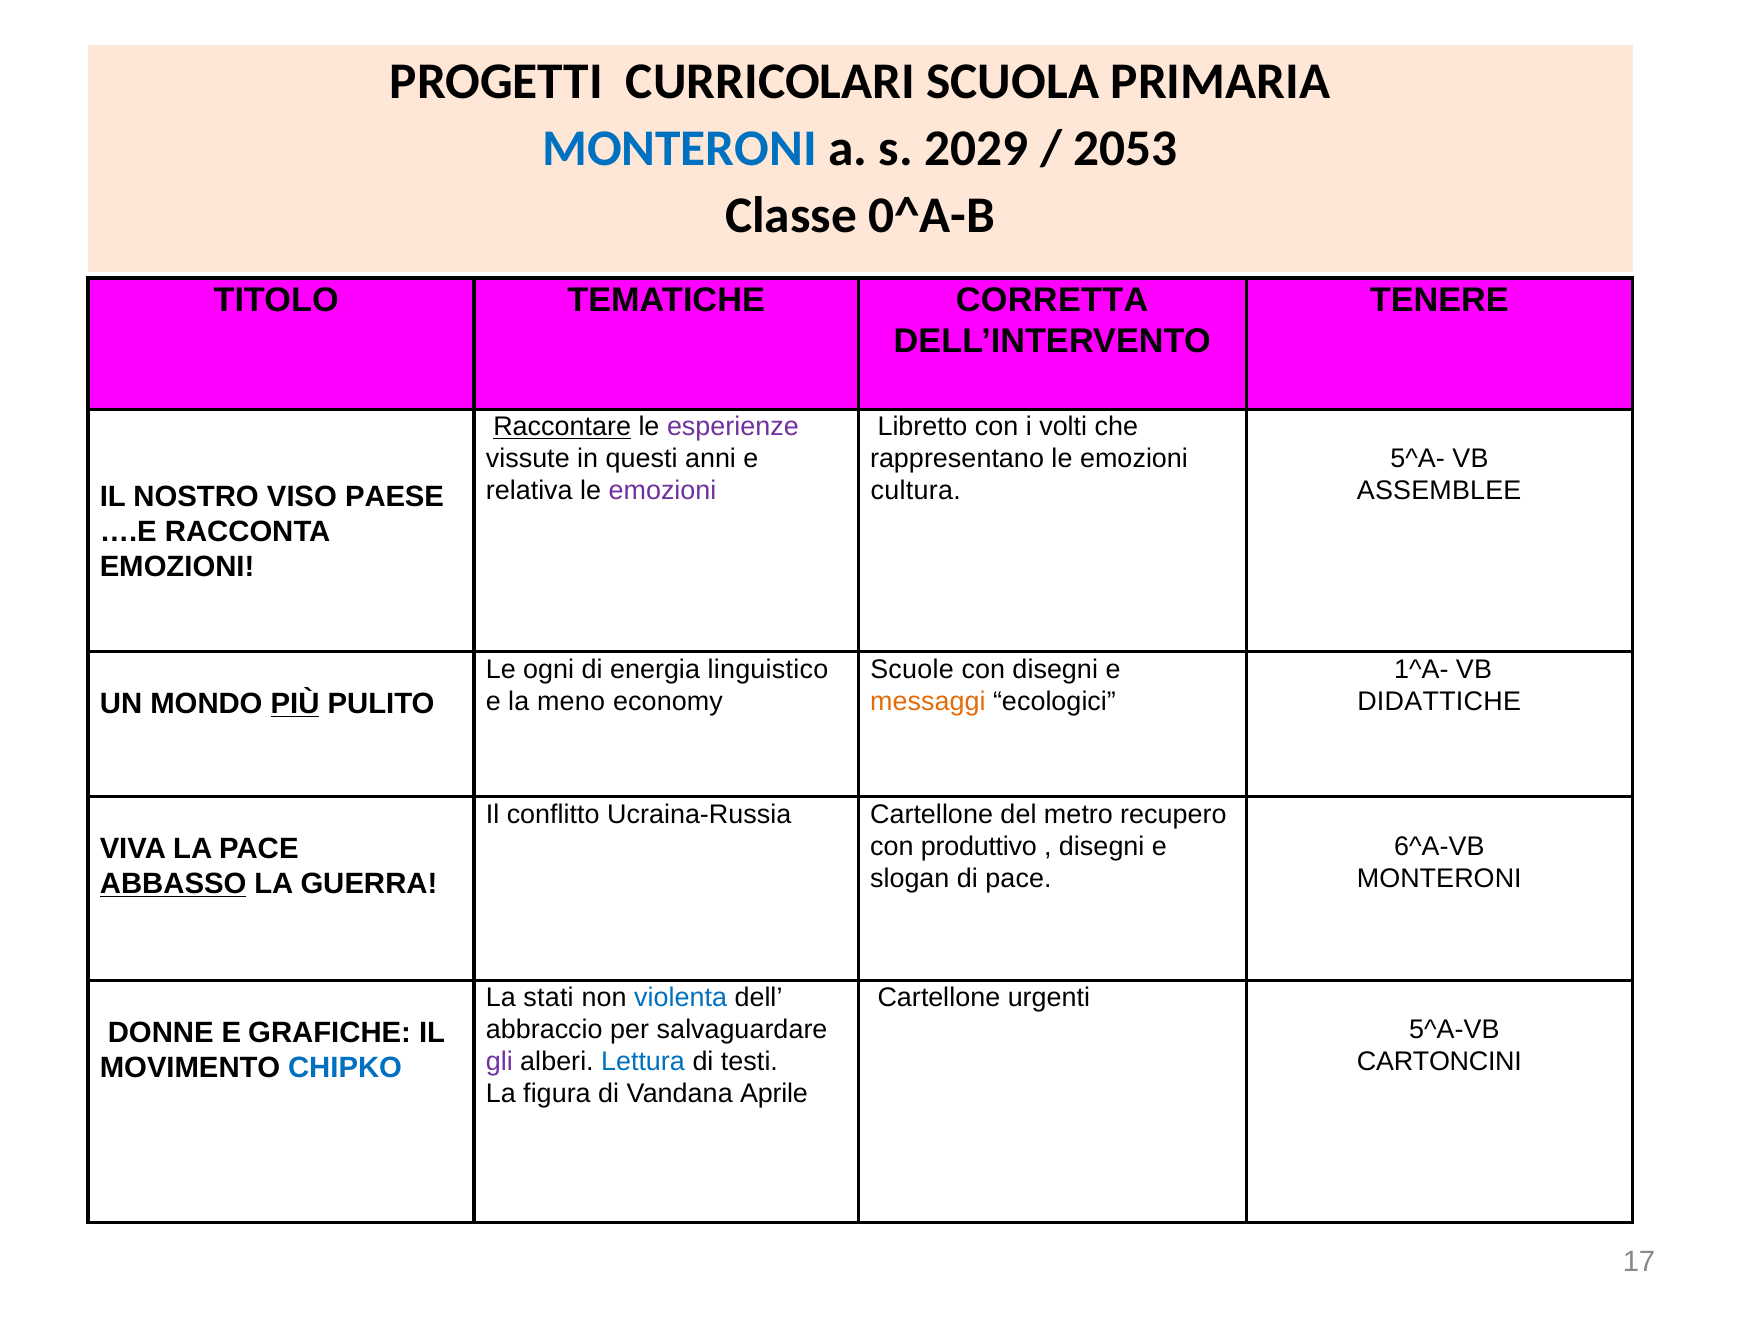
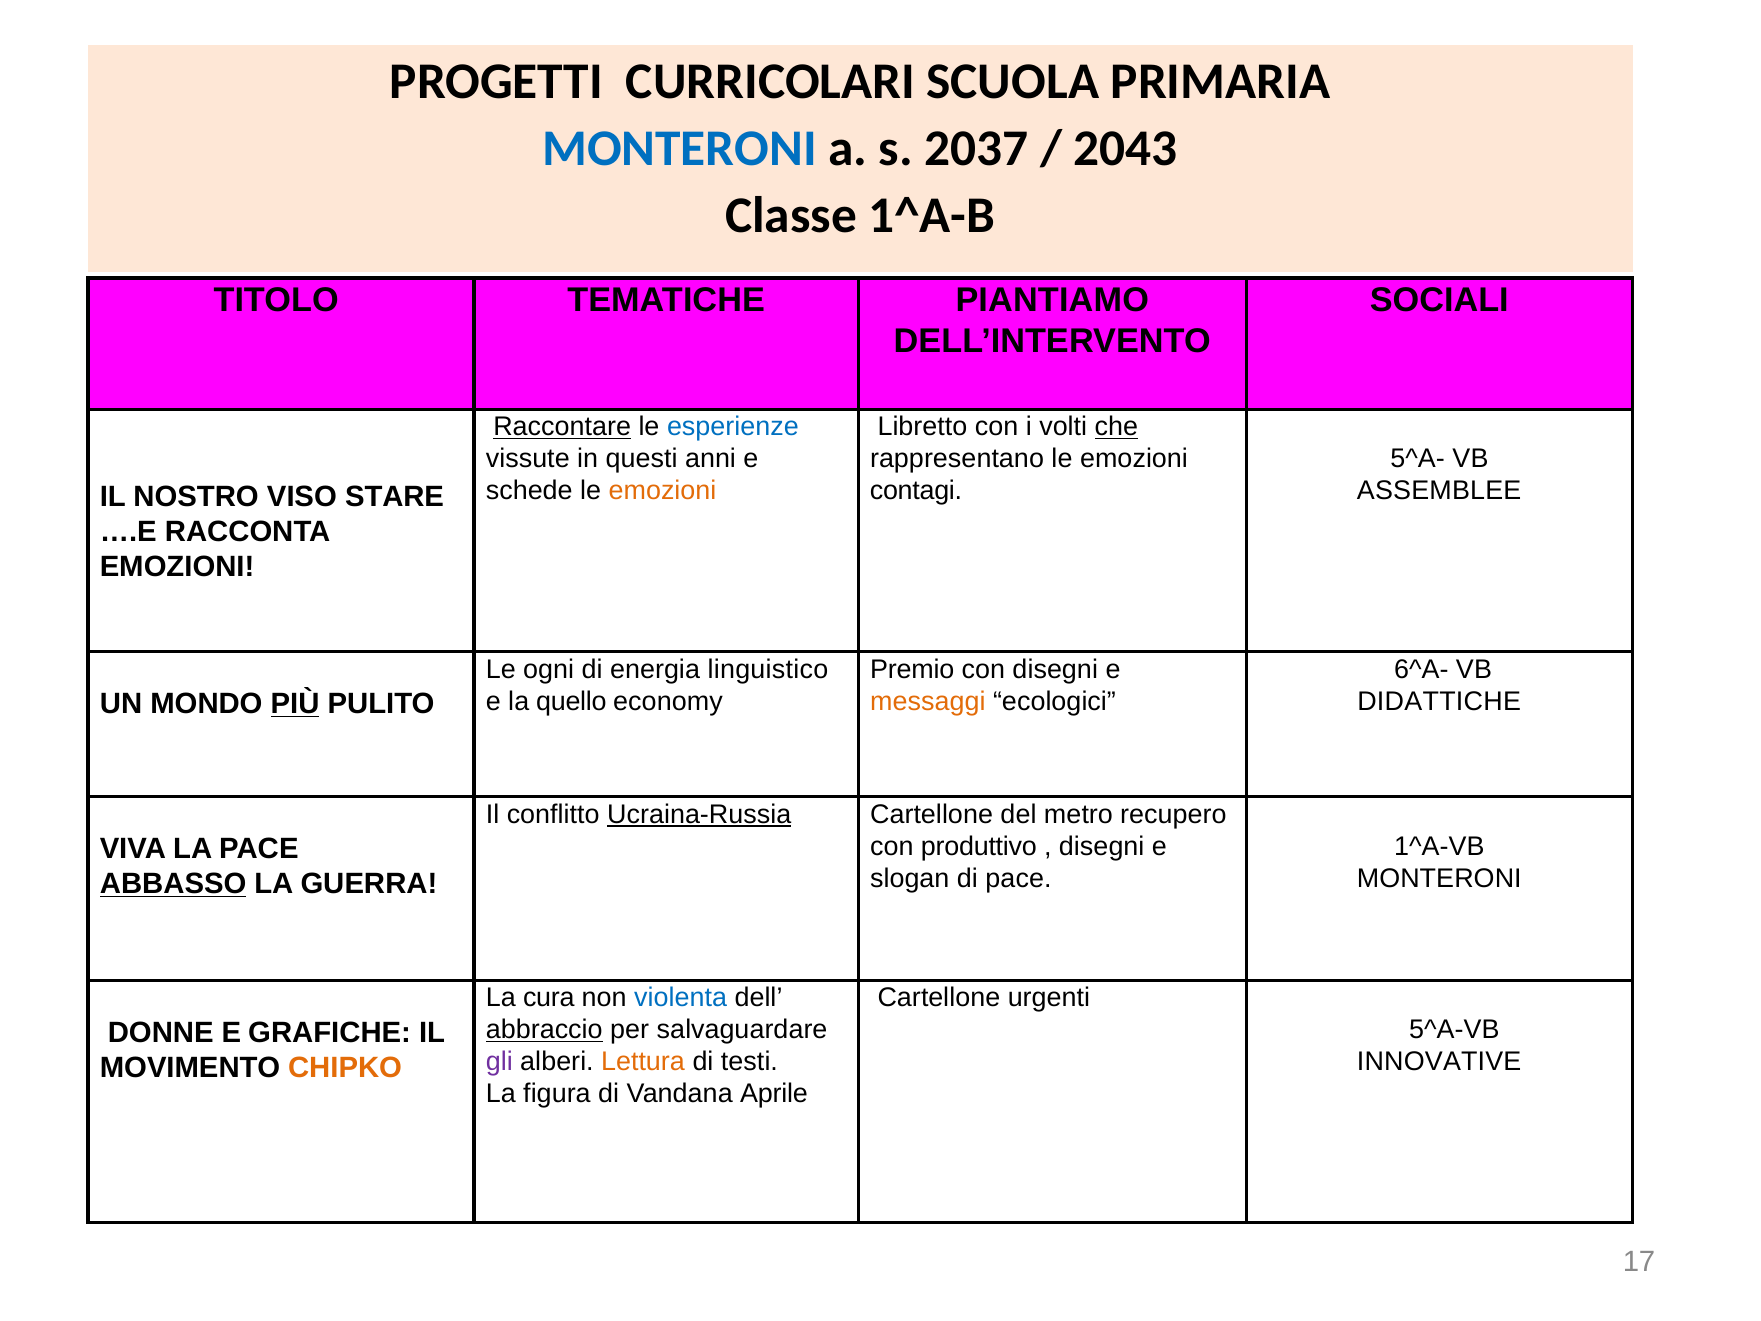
2029: 2029 -> 2037
2053: 2053 -> 2043
0^A-B: 0^A-B -> 1^A-B
CORRETTA: CORRETTA -> PIANTIAMO
TENERE: TENERE -> SOCIALI
esperienze colour: purple -> blue
che underline: none -> present
relativa: relativa -> schede
emozioni at (663, 491) colour: purple -> orange
cultura: cultura -> contagi
PAESE: PAESE -> STARE
Scuole: Scuole -> Premio
1^A-: 1^A- -> 6^A-
meno: meno -> quello
Ucraina-Russia underline: none -> present
6^A-VB: 6^A-VB -> 1^A-VB
stati: stati -> cura
abbraccio underline: none -> present
Lettura colour: blue -> orange
CARTONCINI: CARTONCINI -> INNOVATIVE
CHIPKO colour: blue -> orange
